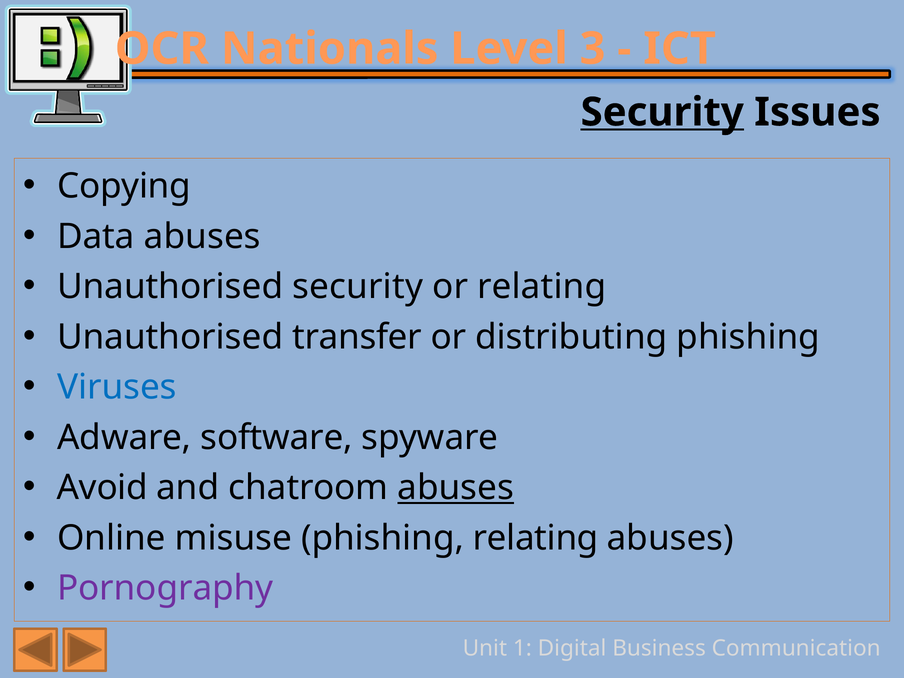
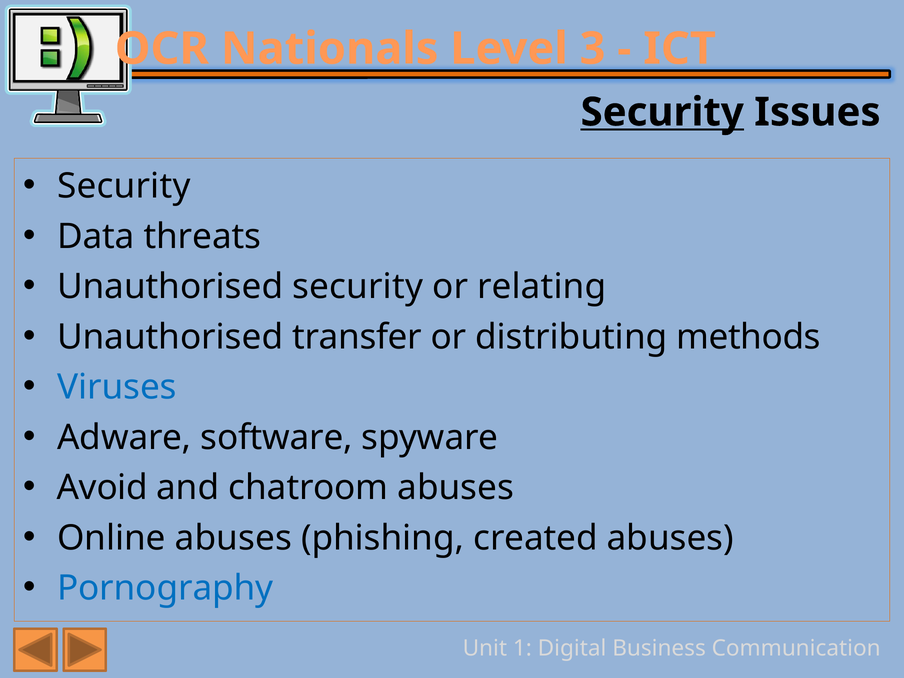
Copying at (124, 186): Copying -> Security
Data abuses: abuses -> threats
distributing phishing: phishing -> methods
abuses at (456, 488) underline: present -> none
Online misuse: misuse -> abuses
phishing relating: relating -> created
Pornography colour: purple -> blue
